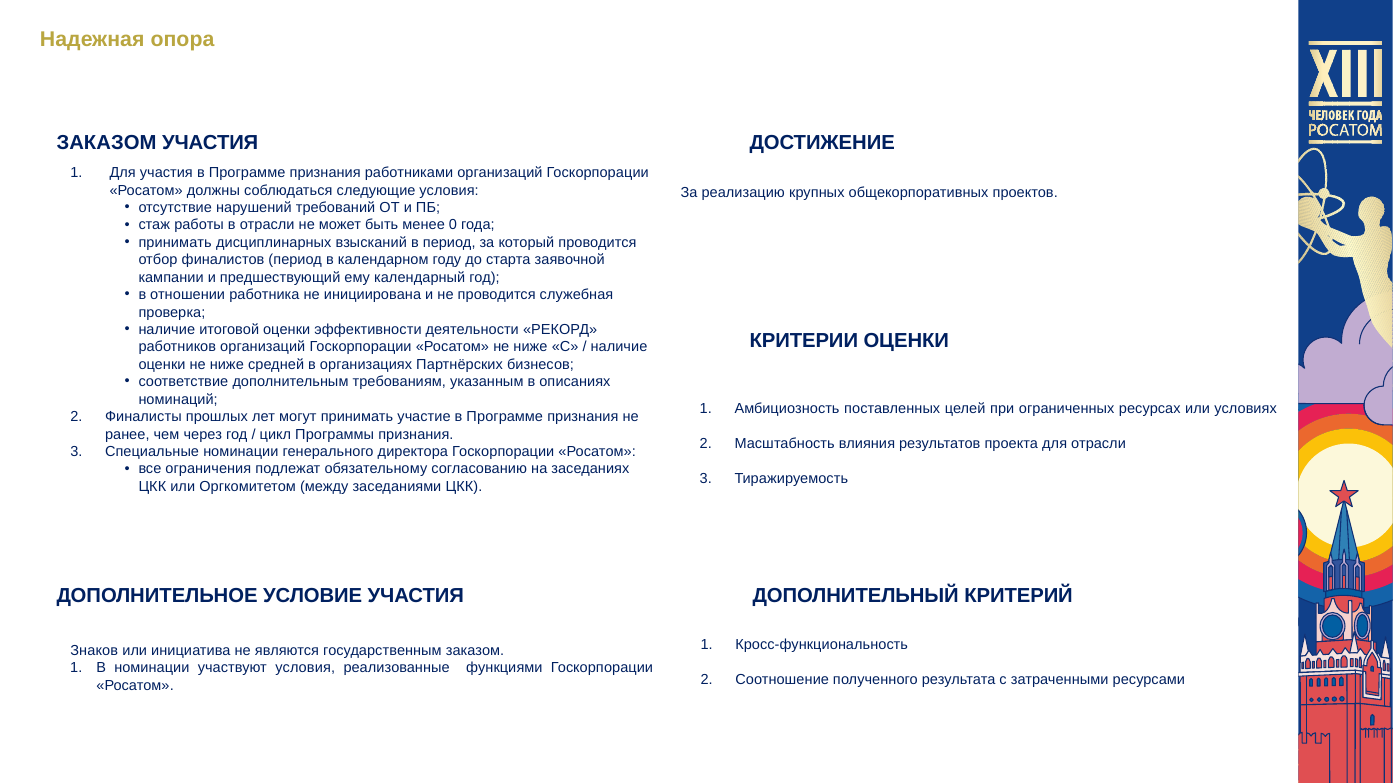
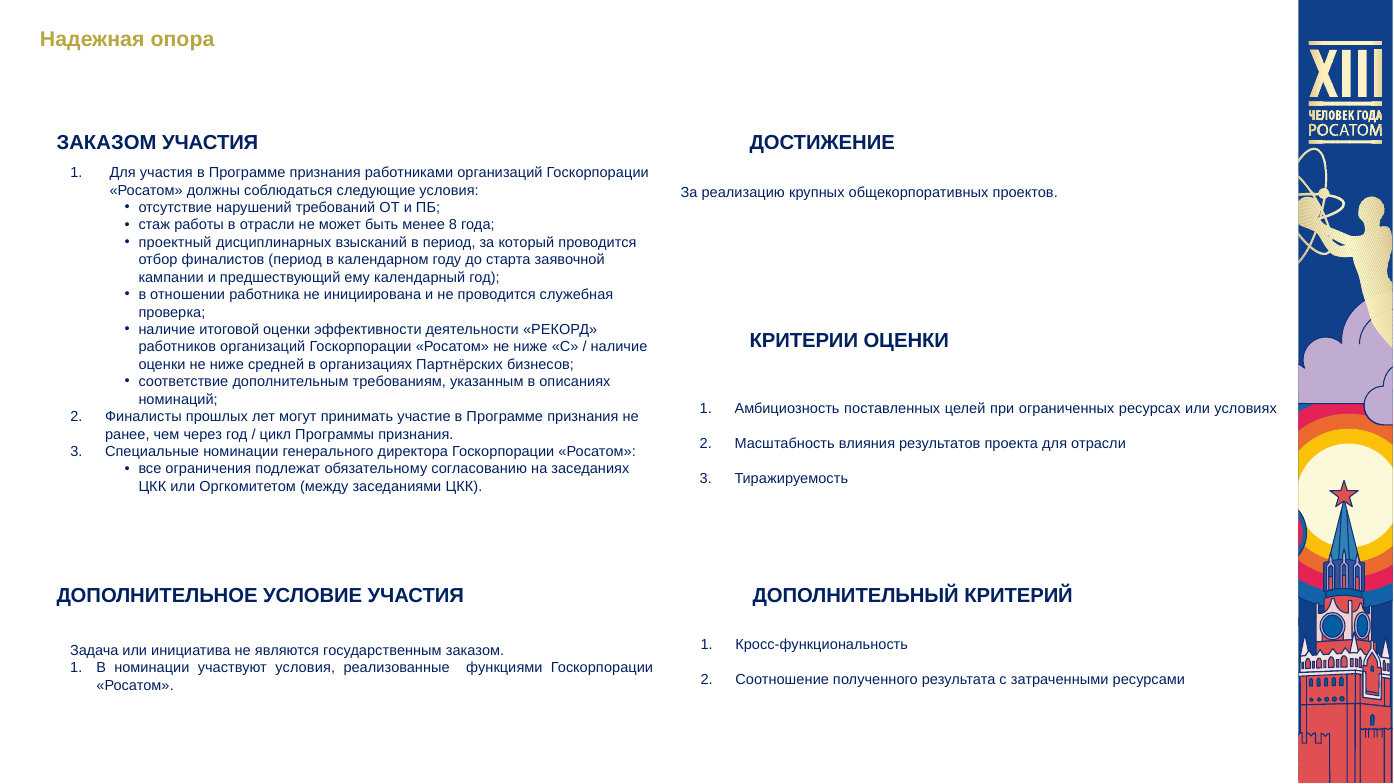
0: 0 -> 8
принимать at (175, 243): принимать -> проектный
Знаков: Знаков -> Задача
